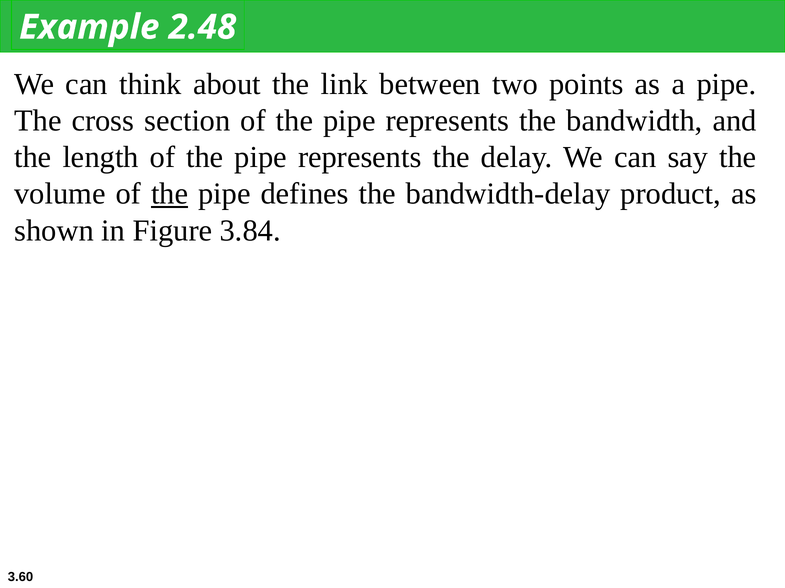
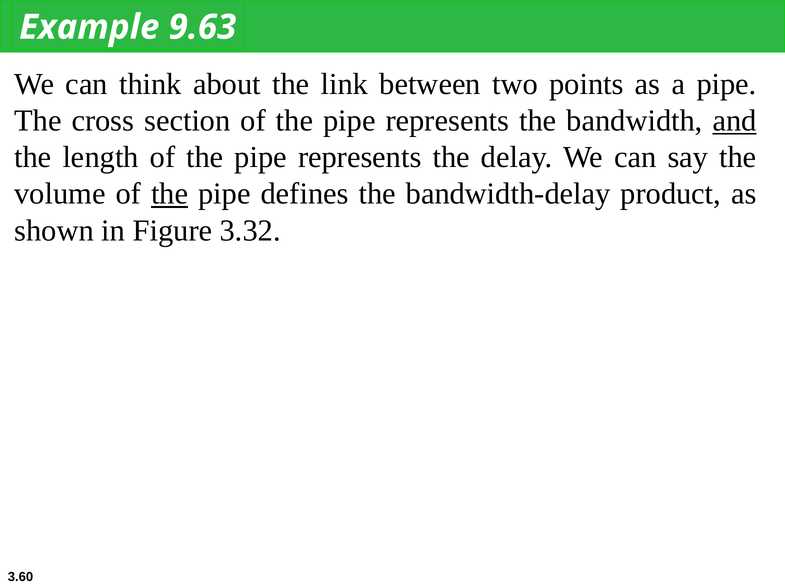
2.48: 2.48 -> 9.63
and underline: none -> present
3.84: 3.84 -> 3.32
